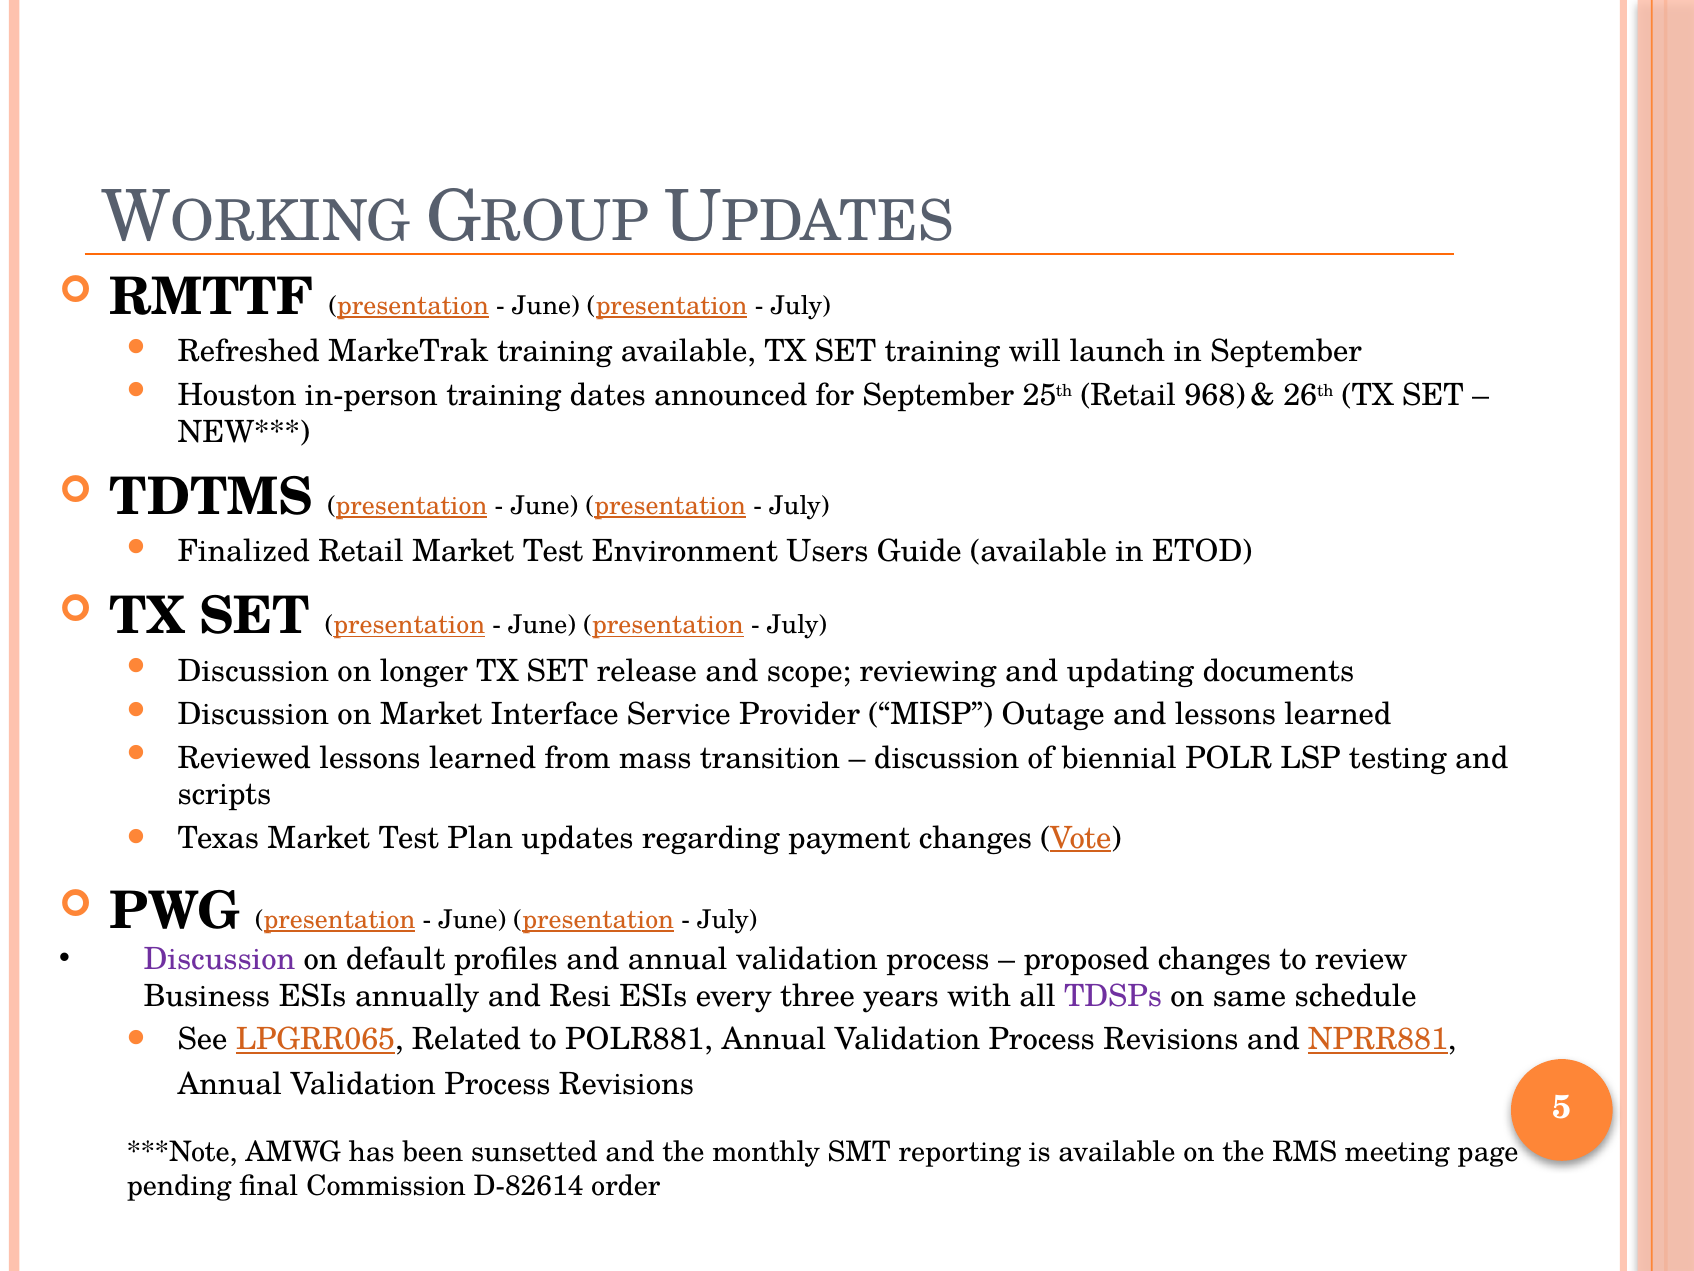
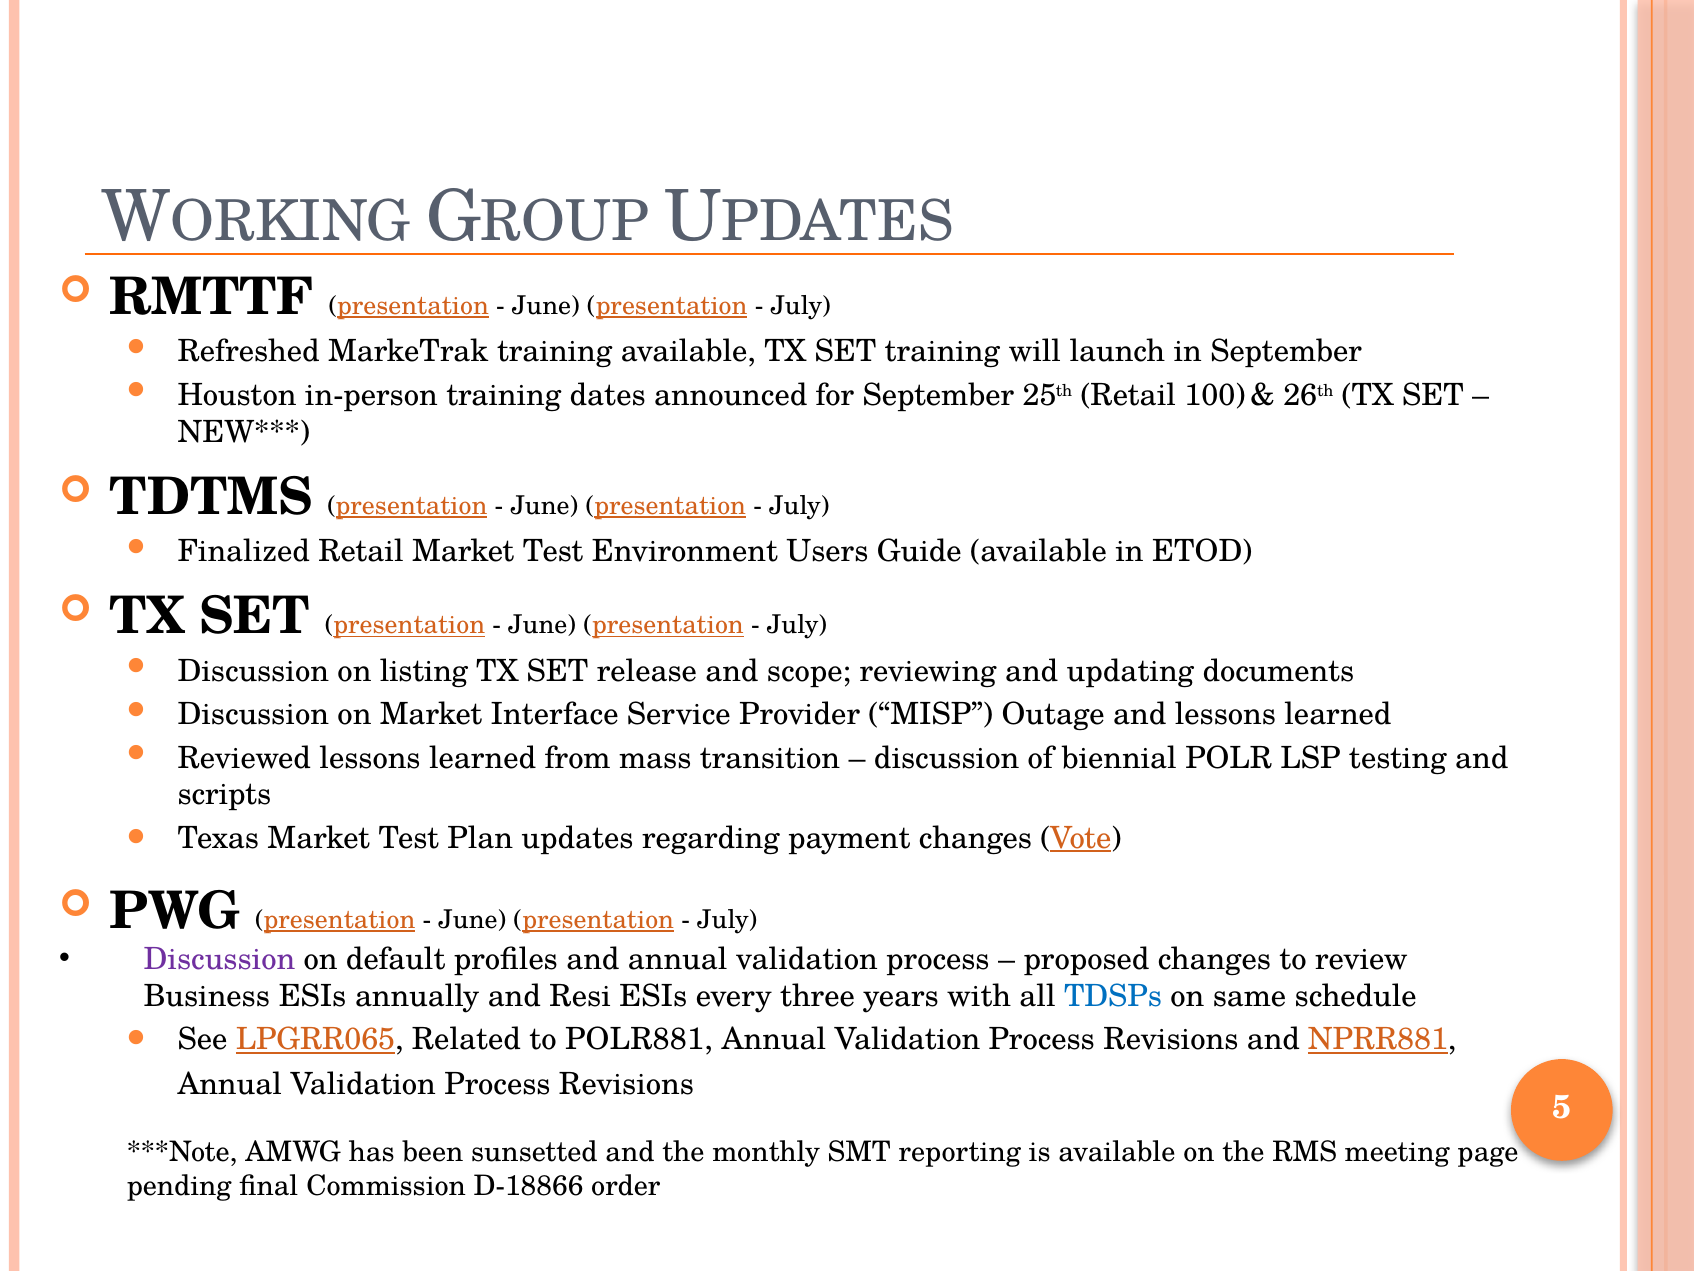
968: 968 -> 100
longer: longer -> listing
TDSPs colour: purple -> blue
D-82614: D-82614 -> D-18866
